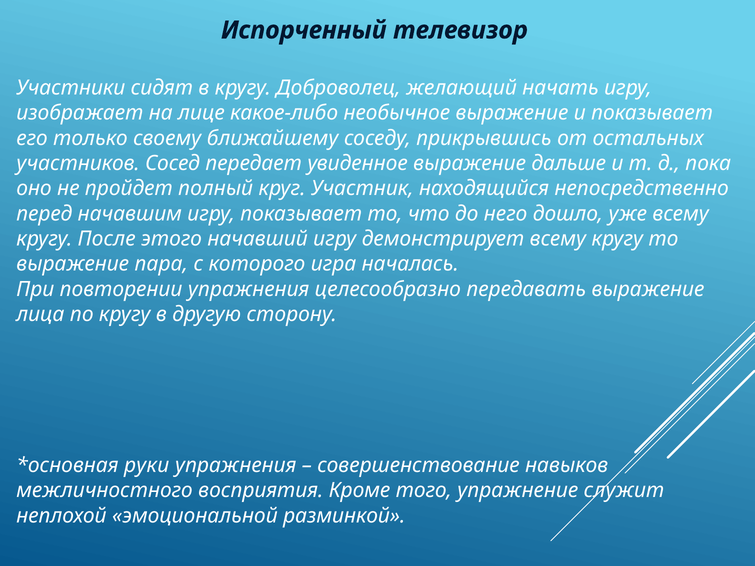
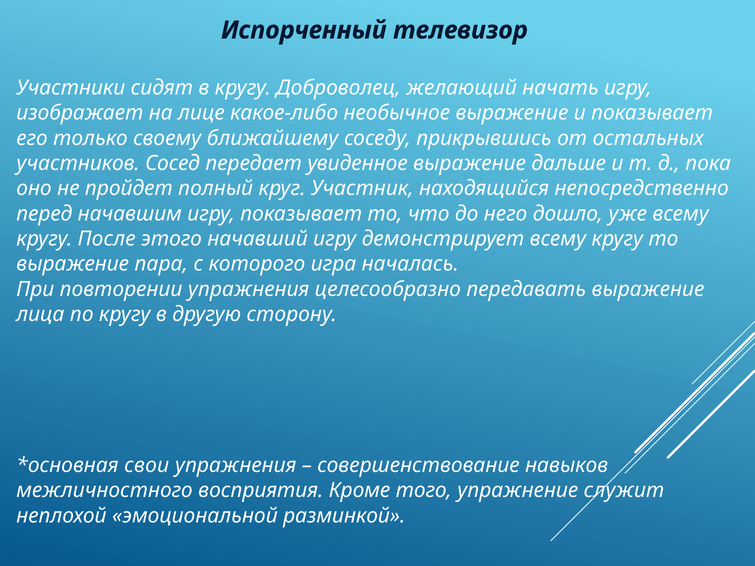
руки: руки -> свои
